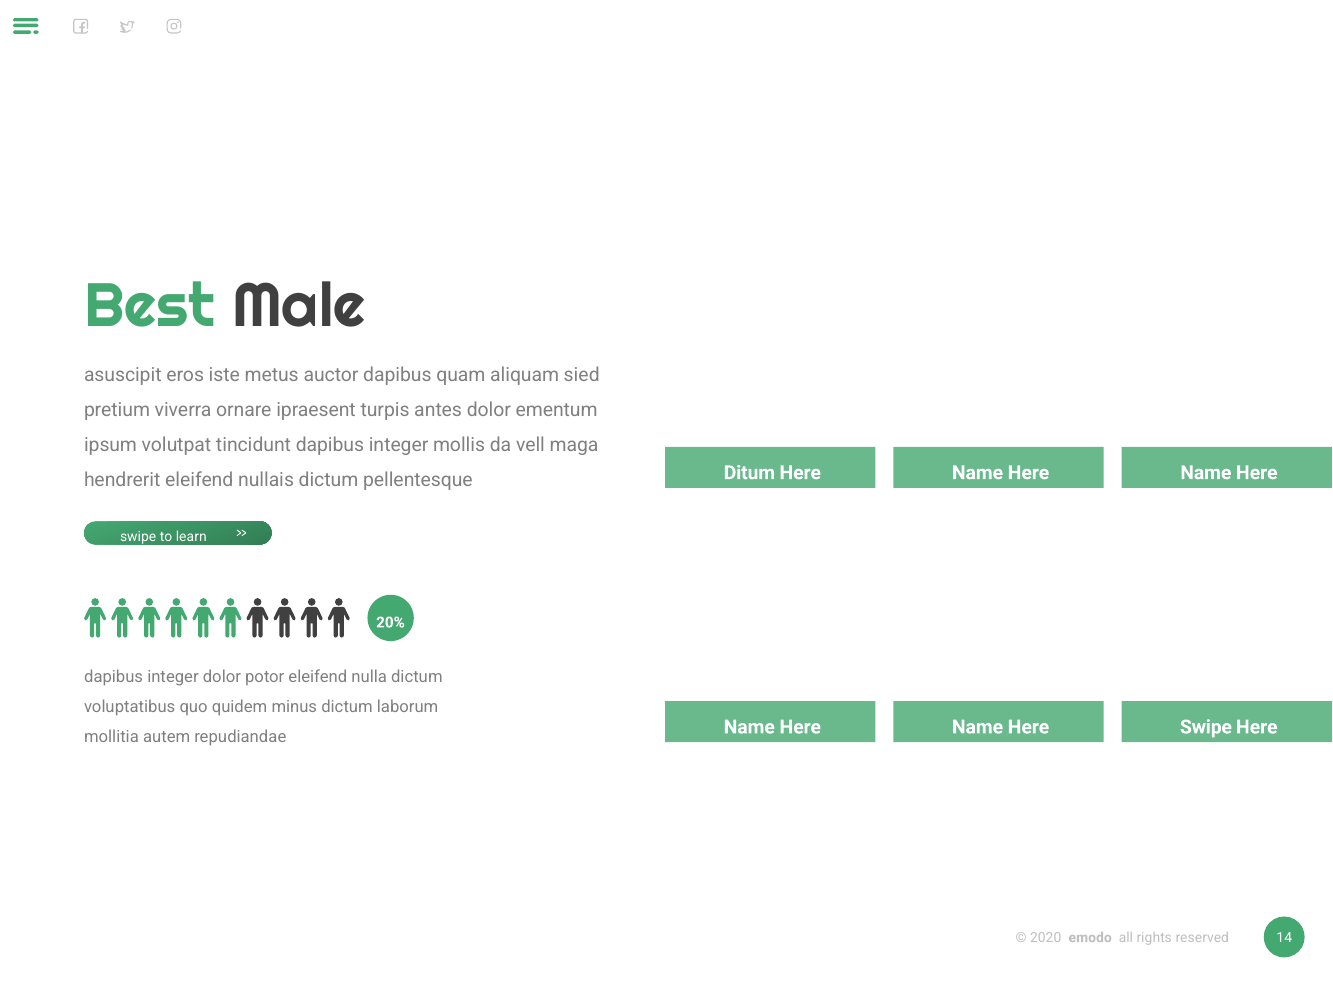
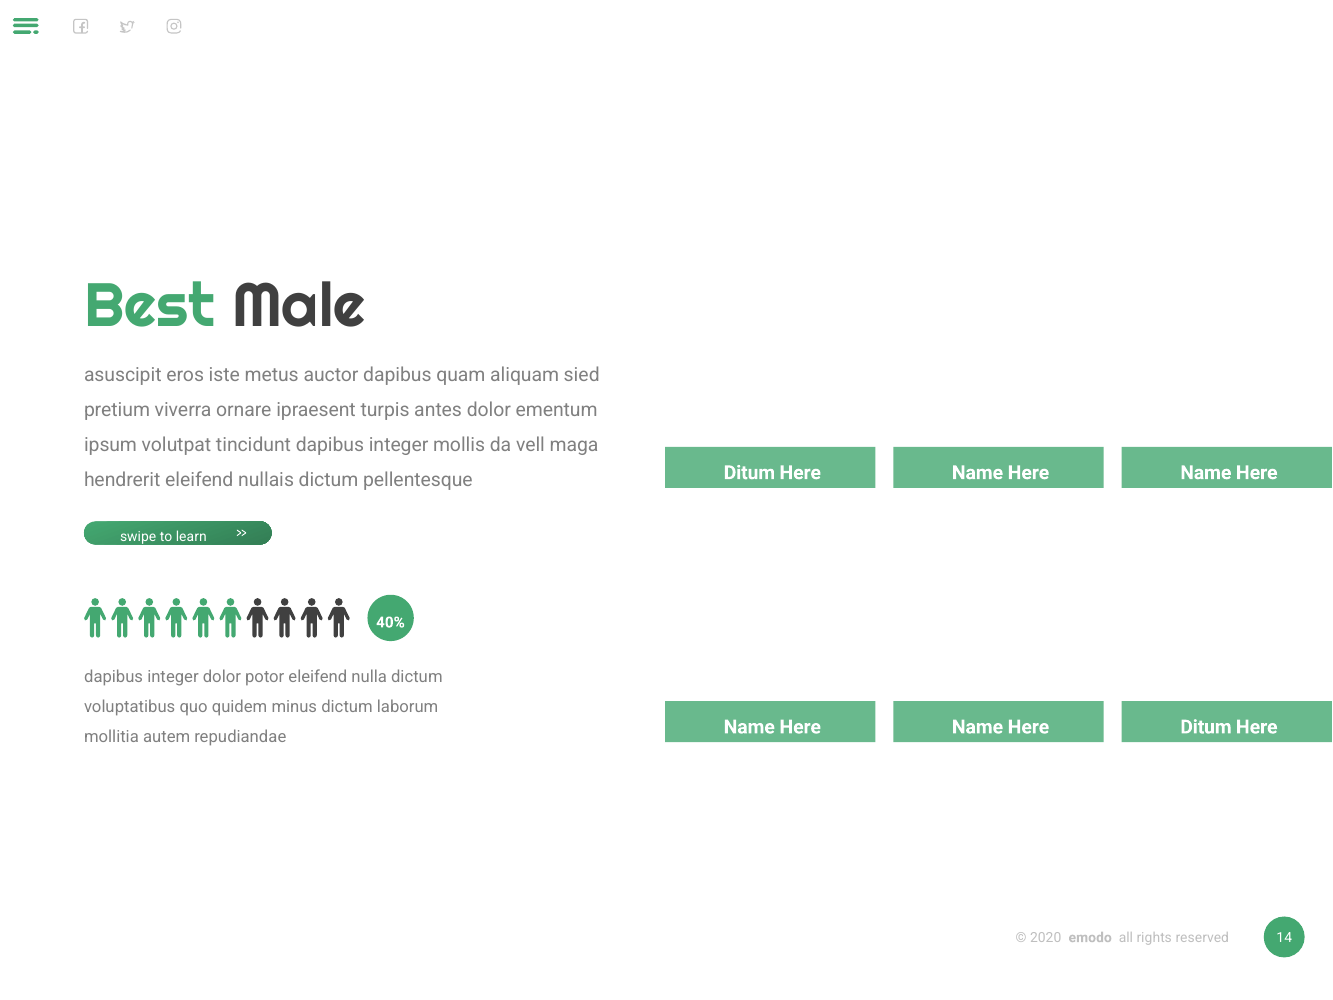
20%: 20% -> 40%
Swipe at (1206, 727): Swipe -> Ditum
